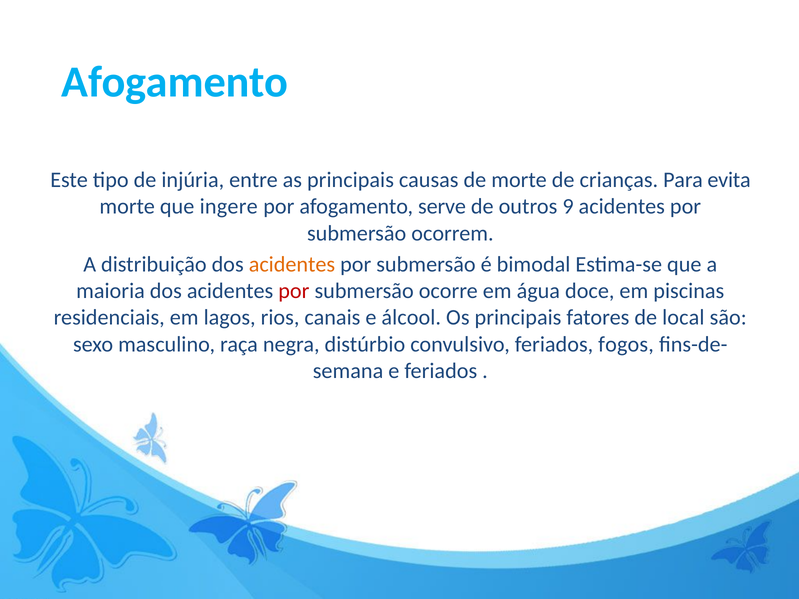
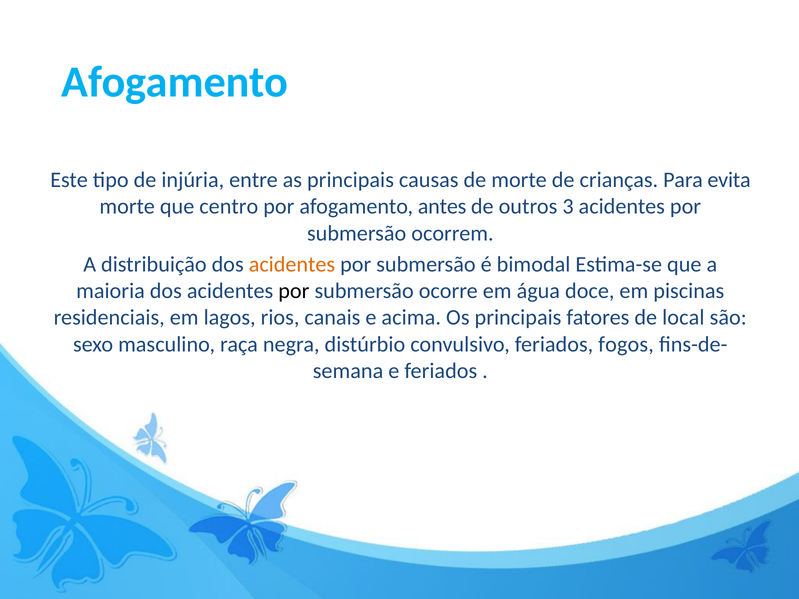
ingere: ingere -> centro
serve: serve -> antes
9: 9 -> 3
por at (294, 291) colour: red -> black
álcool: álcool -> acima
